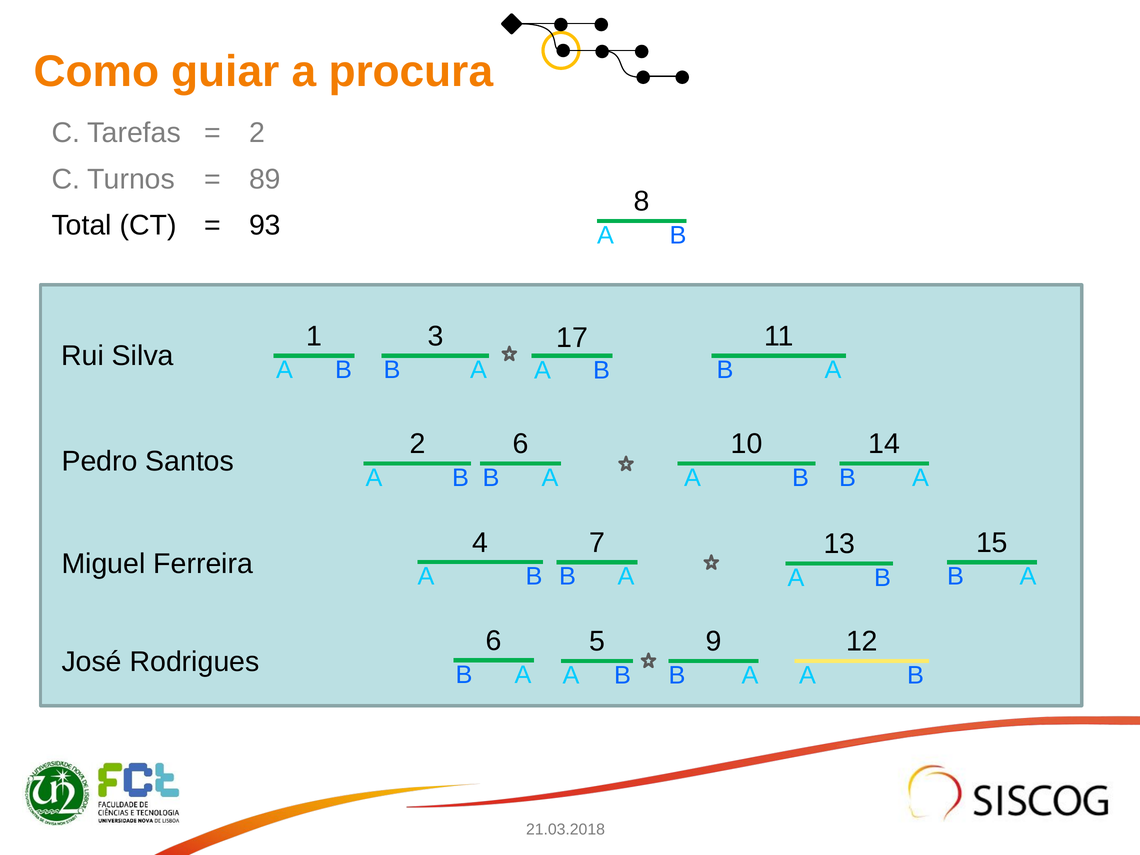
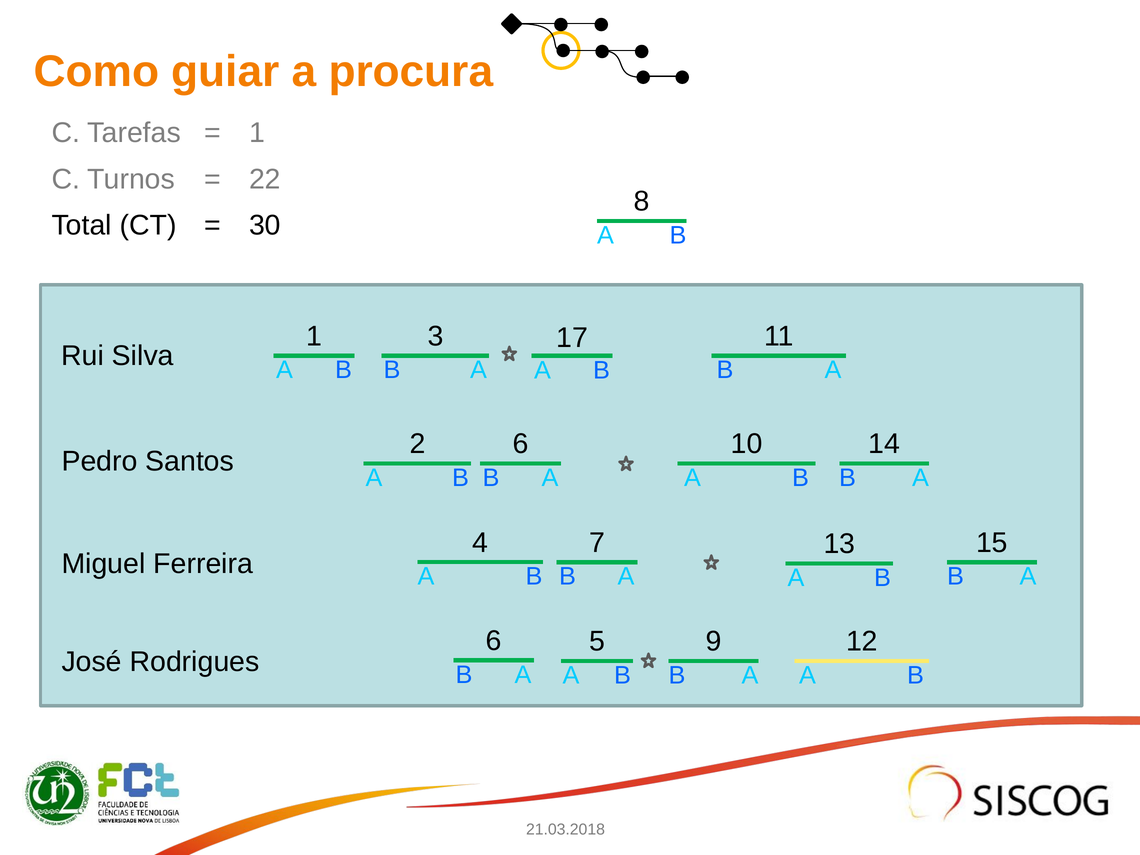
2 at (257, 133): 2 -> 1
89: 89 -> 22
93: 93 -> 30
